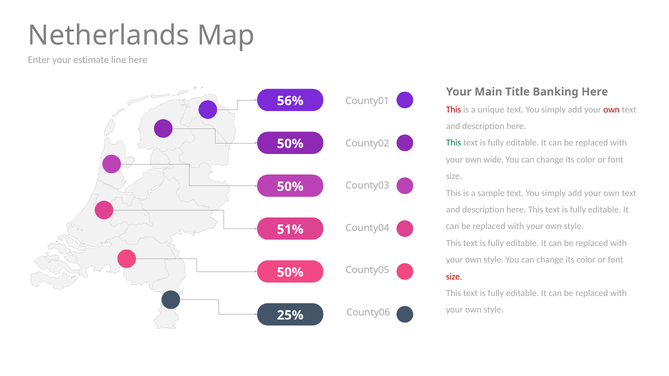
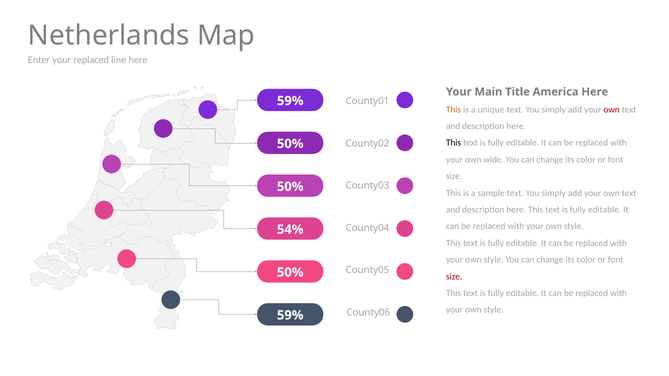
your estimate: estimate -> replaced
Banking: Banking -> America
56% at (290, 101): 56% -> 59%
This at (454, 110) colour: red -> orange
This at (454, 143) colour: green -> black
51%: 51% -> 54%
25% at (290, 315): 25% -> 59%
